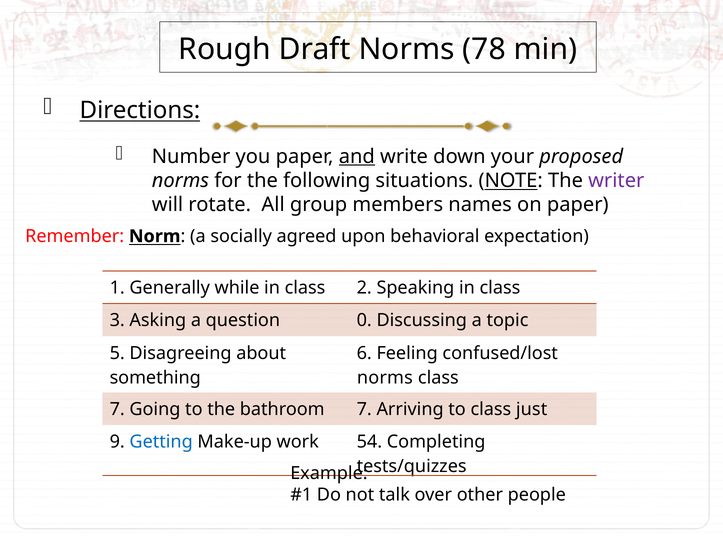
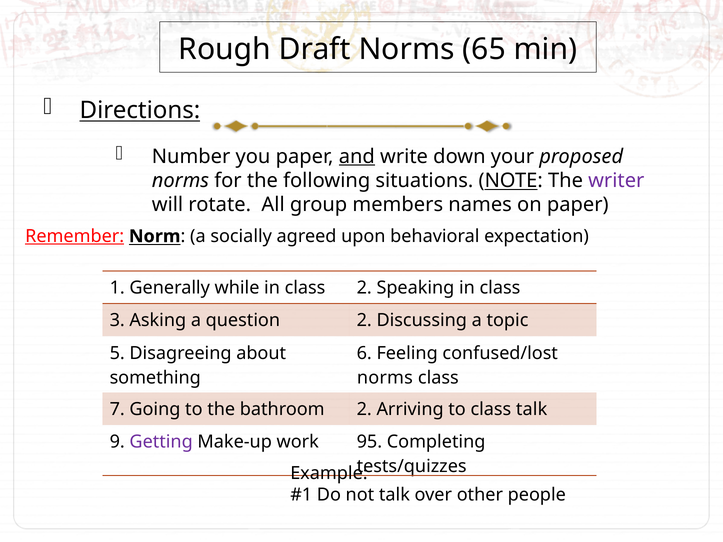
78: 78 -> 65
Remember underline: none -> present
question 0: 0 -> 2
bathroom 7: 7 -> 2
class just: just -> talk
Getting colour: blue -> purple
54: 54 -> 95
